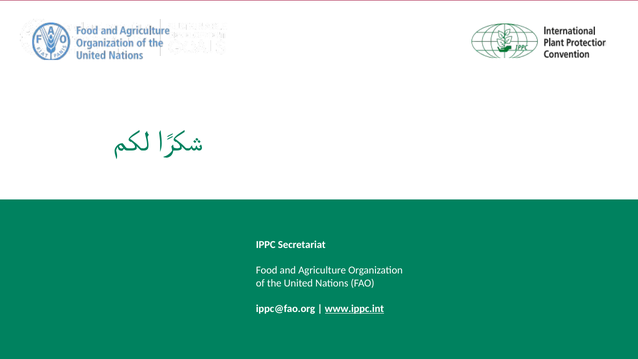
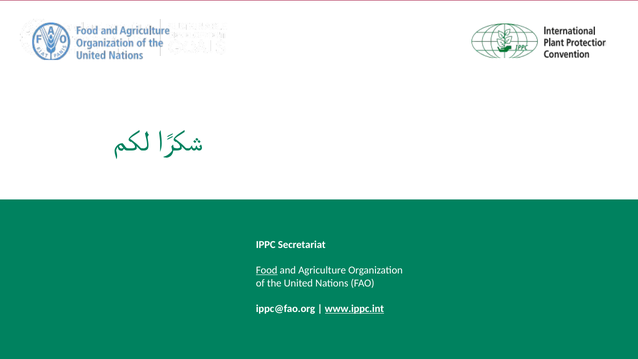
Food underline: none -> present
